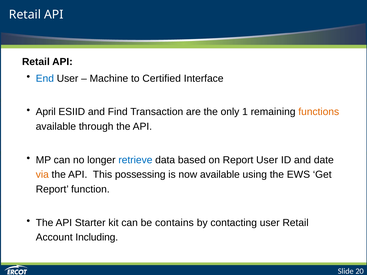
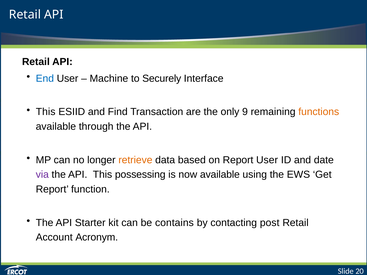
Certified: Certified -> Securely
April at (46, 112): April -> This
1: 1 -> 9
retrieve colour: blue -> orange
via colour: orange -> purple
contacting user: user -> post
Including: Including -> Acronym
